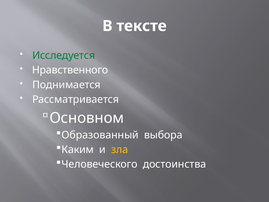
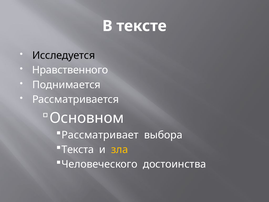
Исследуется colour: green -> black
Образованный: Образованный -> Рассматривает
Каким: Каким -> Текста
